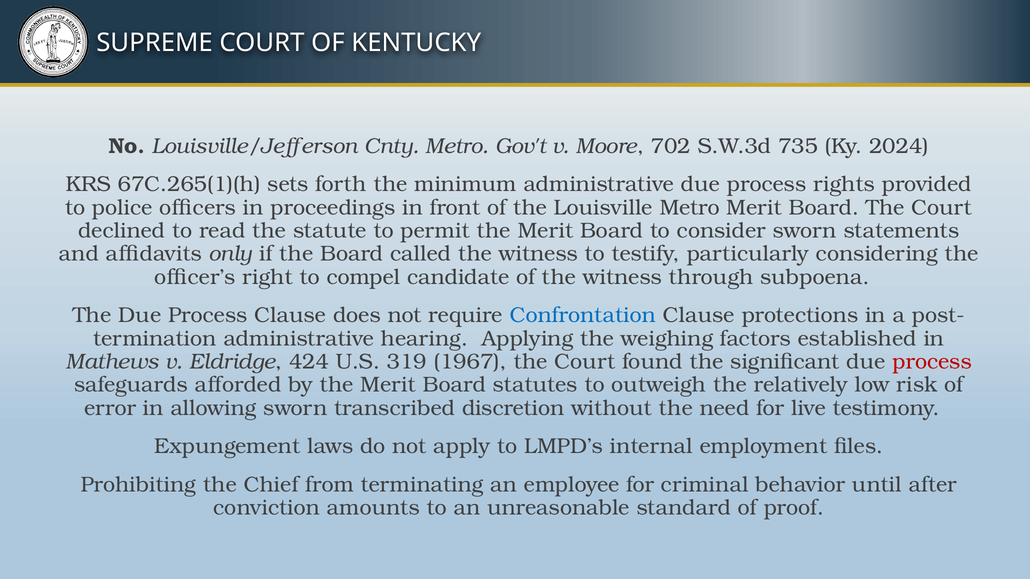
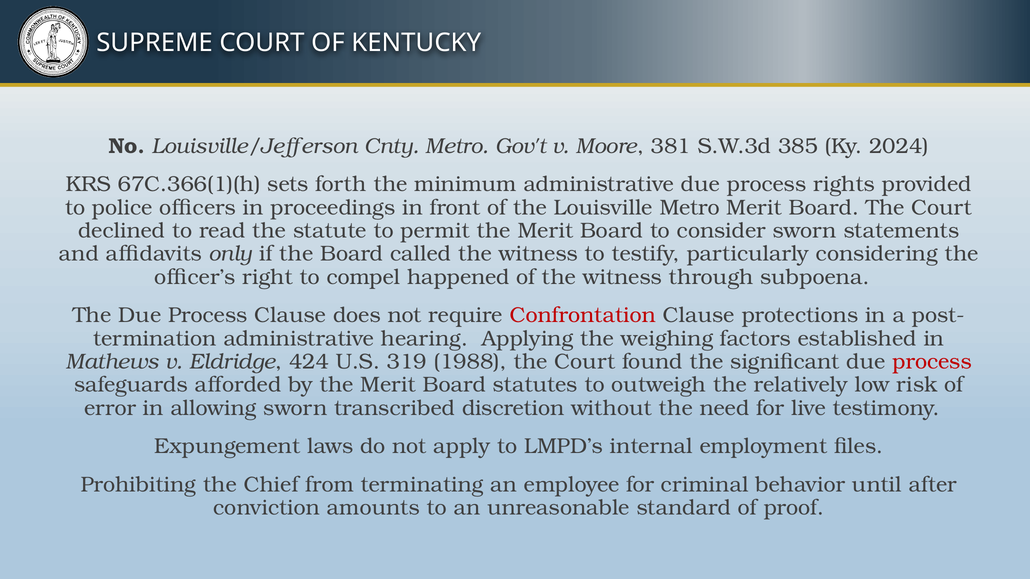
702: 702 -> 381
735: 735 -> 385
67C.265(1)(h: 67C.265(1)(h -> 67C.366(1)(h
candidate: candidate -> happened
Confrontation colour: blue -> red
1967: 1967 -> 1988
